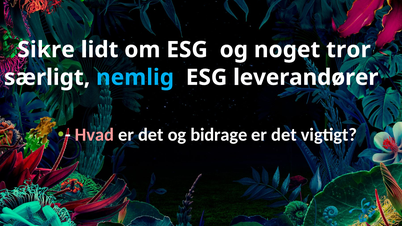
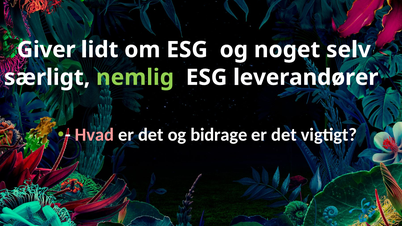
Sikre: Sikre -> Giver
tror: tror -> selv
nemlig colour: light blue -> light green
